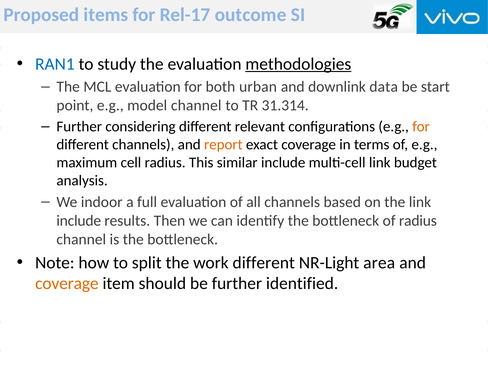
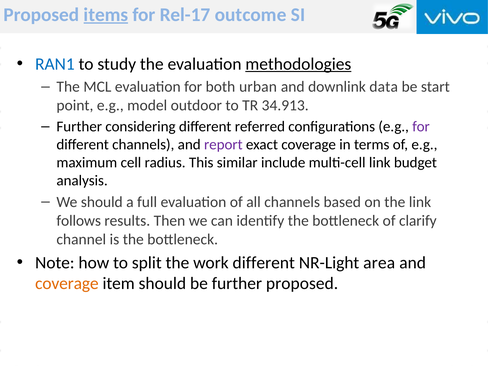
items underline: none -> present
model channel: channel -> outdoor
31.314: 31.314 -> 34.913
relevant: relevant -> referred
for at (421, 127) colour: orange -> purple
report colour: orange -> purple
We indoor: indoor -> should
include at (79, 221): include -> follows
of radius: radius -> clarify
further identified: identified -> proposed
